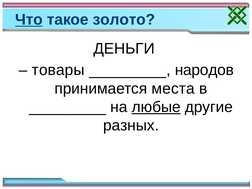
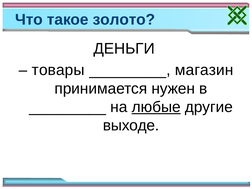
Что underline: present -> none
народов: народов -> магазин
места: места -> нужен
разных: разных -> выходе
